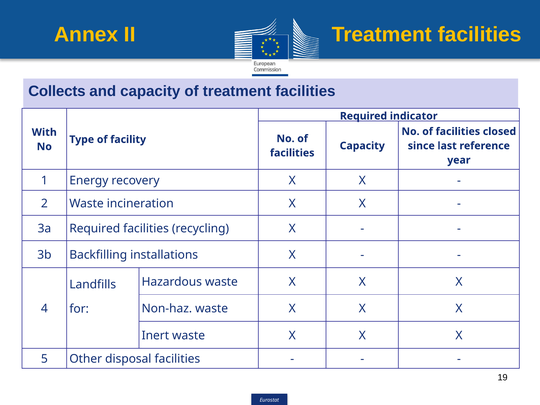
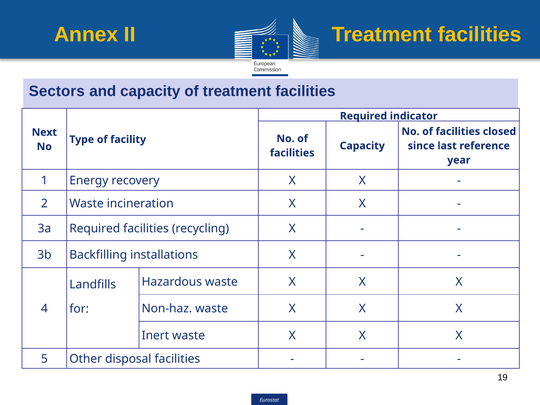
Collects: Collects -> Sectors
With: With -> Next
